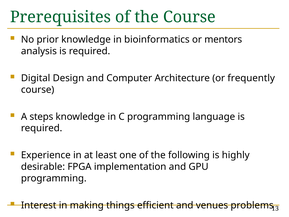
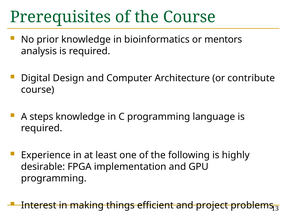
frequently: frequently -> contribute
venues: venues -> project
